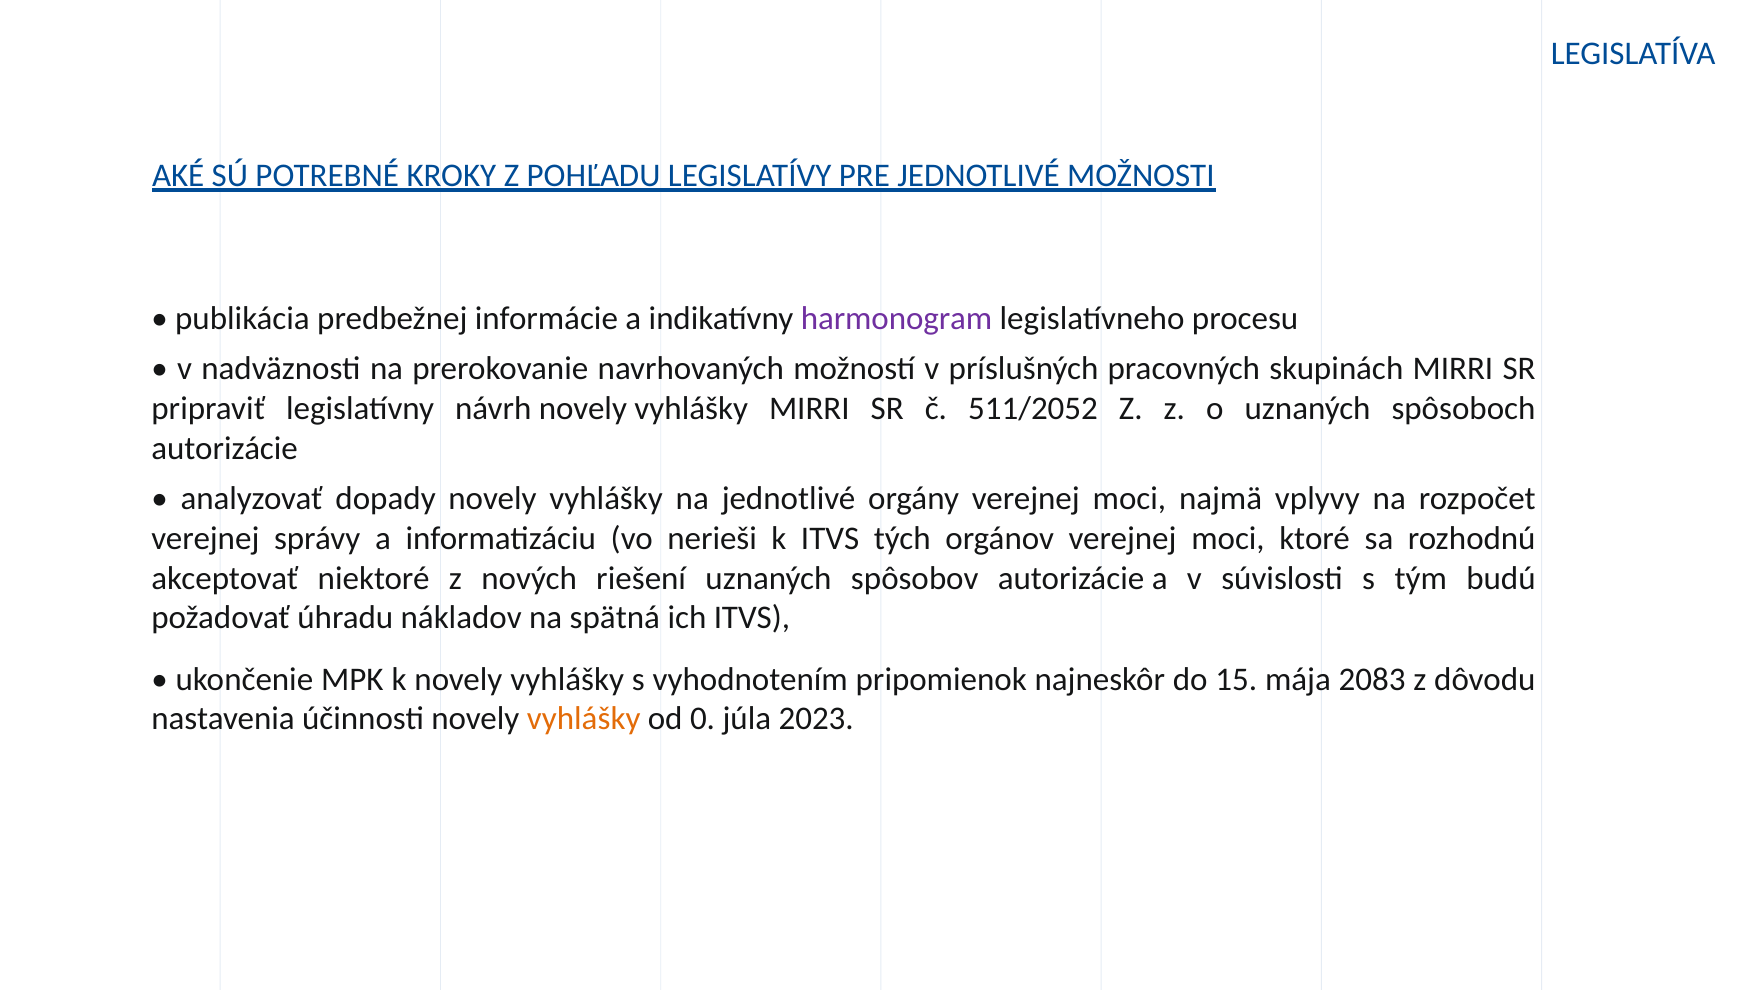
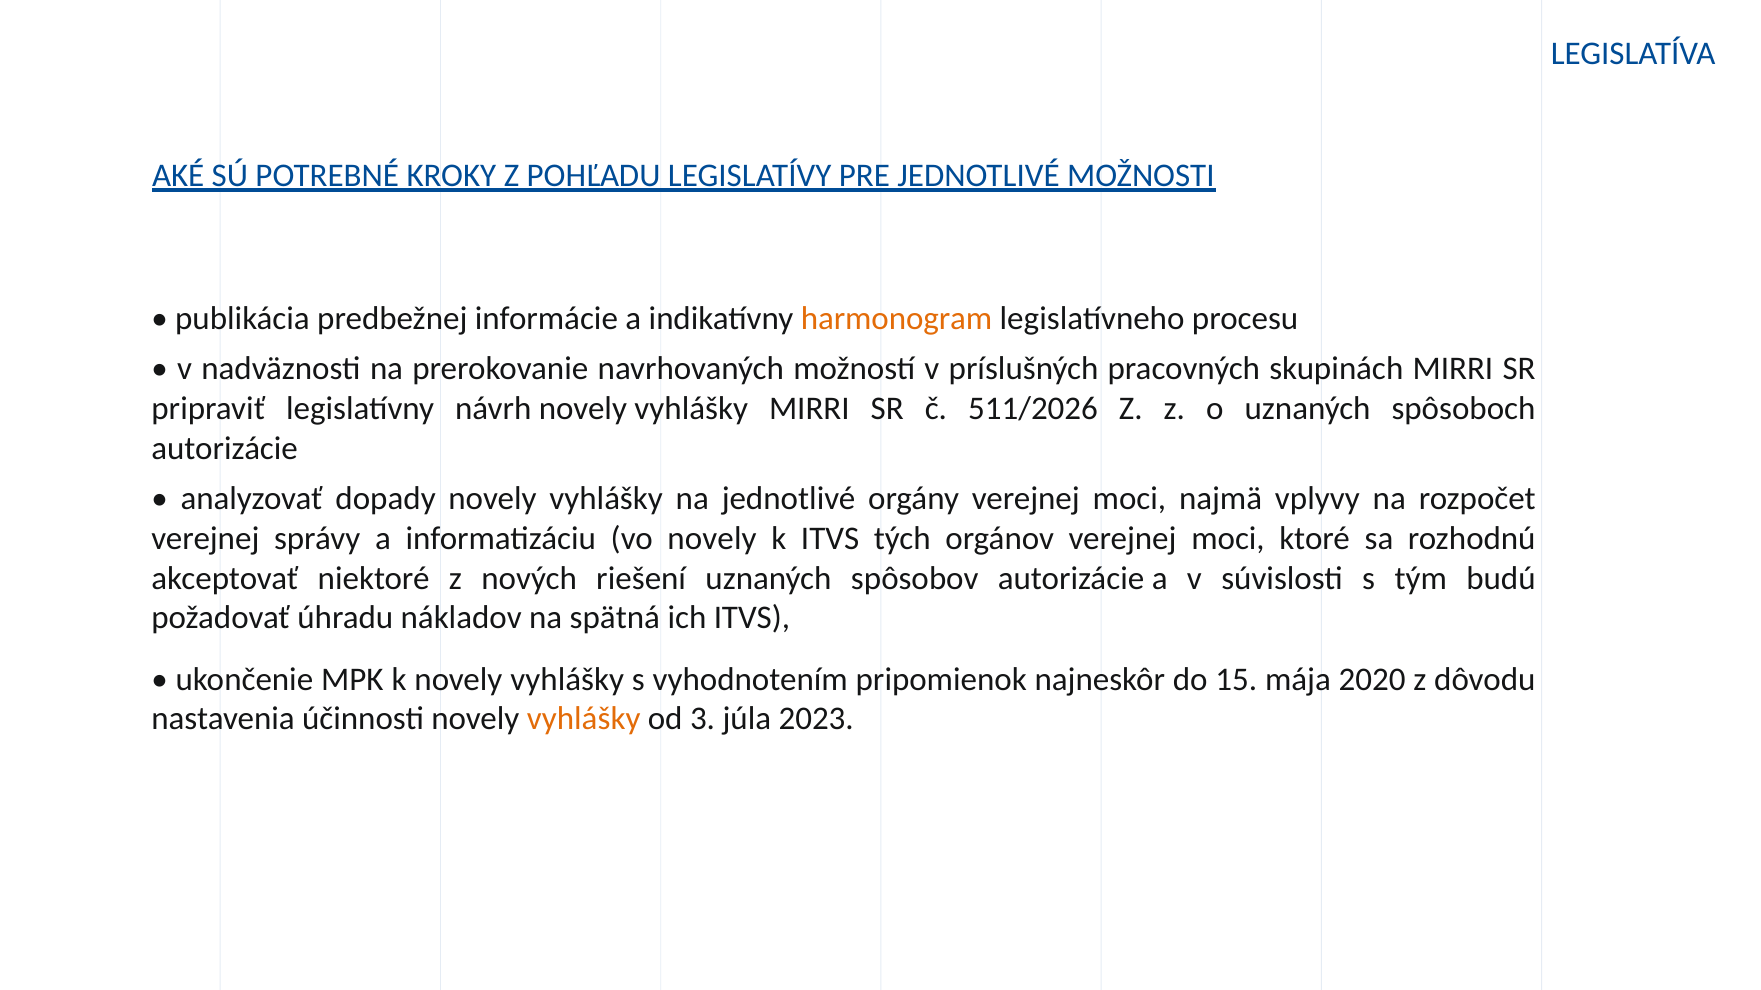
harmonogram colour: purple -> orange
511/2052: 511/2052 -> 511/2026
vo nerieši: nerieši -> novely
2083: 2083 -> 2020
0: 0 -> 3
